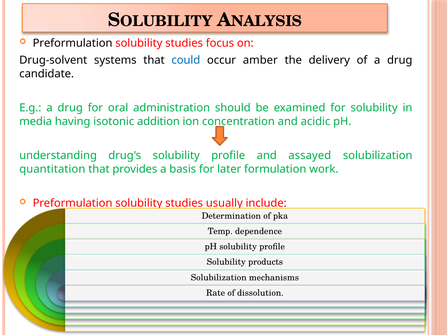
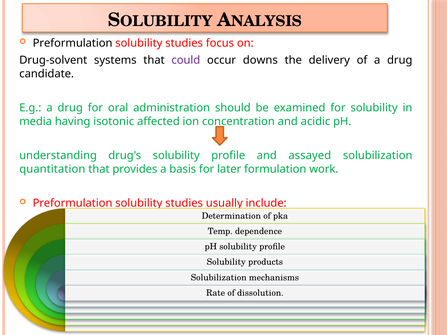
could colour: blue -> purple
amber: amber -> downs
addition: addition -> affected
